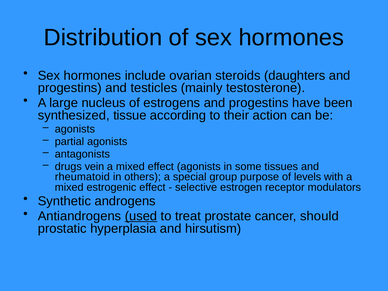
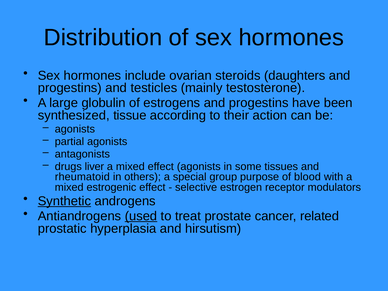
nucleus: nucleus -> globulin
vein: vein -> liver
levels: levels -> blood
Synthetic underline: none -> present
should: should -> related
